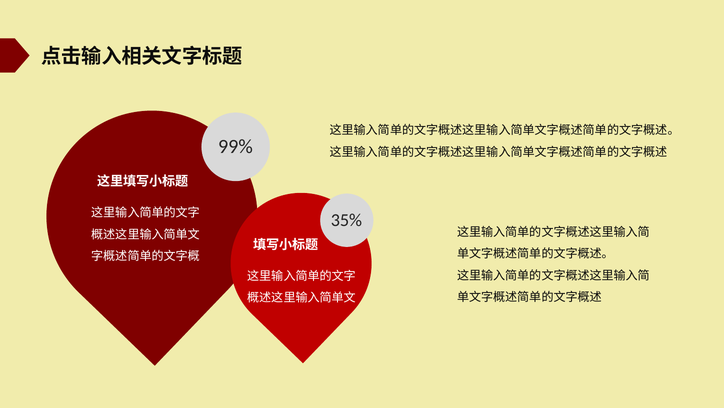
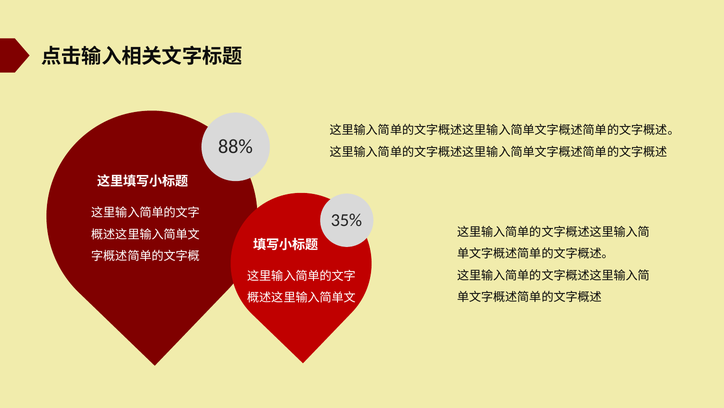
99%: 99% -> 88%
